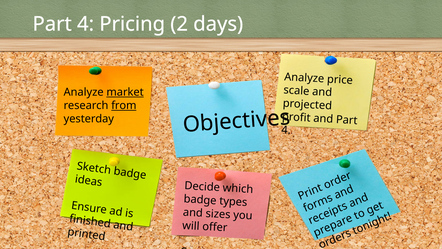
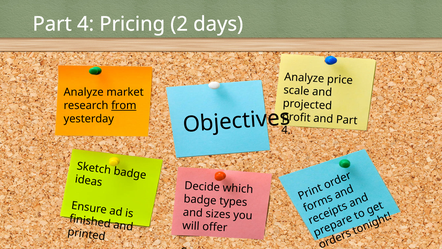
market underline: present -> none
